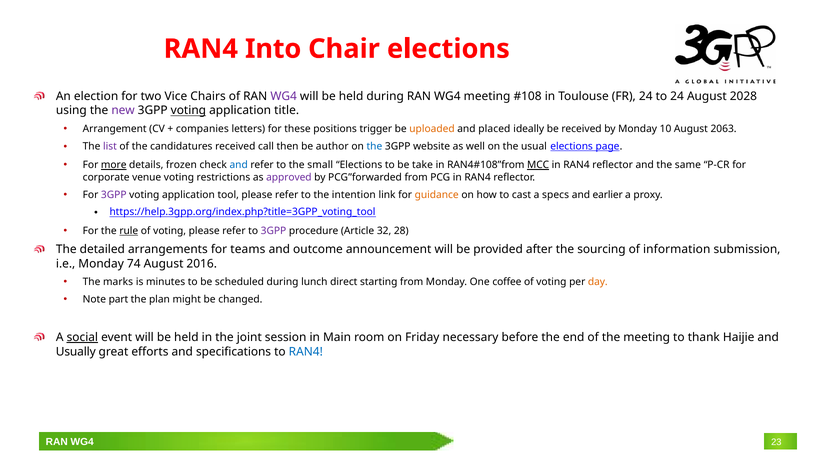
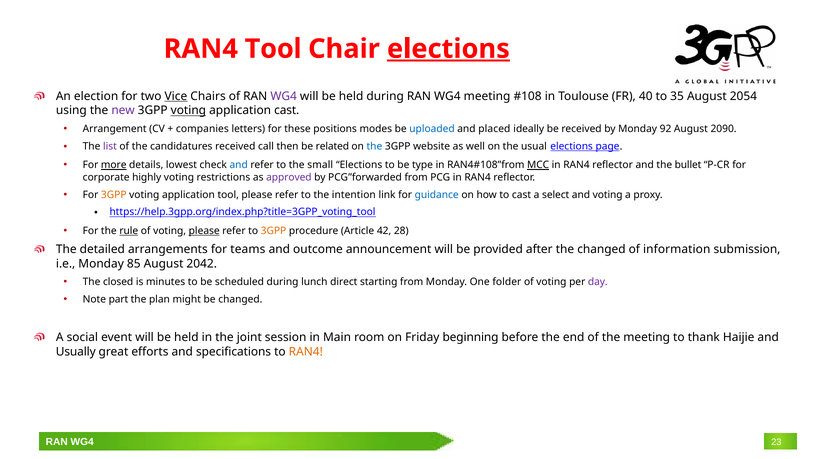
RAN4 Into: Into -> Tool
elections at (448, 49) underline: none -> present
Vice underline: none -> present
FR 24: 24 -> 40
to 24: 24 -> 35
2028: 2028 -> 2054
application title: title -> cast
trigger: trigger -> modes
uploaded colour: orange -> blue
10: 10 -> 92
2063: 2063 -> 2090
author: author -> related
frozen: frozen -> lowest
take: take -> type
same: same -> bullet
venue: venue -> highly
3GPP at (114, 195) colour: purple -> orange
guidance colour: orange -> blue
specs: specs -> select
and earlier: earlier -> voting
please at (204, 231) underline: none -> present
3GPP at (274, 231) colour: purple -> orange
32: 32 -> 42
the sourcing: sourcing -> changed
74: 74 -> 85
2016: 2016 -> 2042
marks: marks -> closed
coffee: coffee -> folder
day colour: orange -> purple
social underline: present -> none
necessary: necessary -> beginning
RAN4 at (306, 352) colour: blue -> orange
